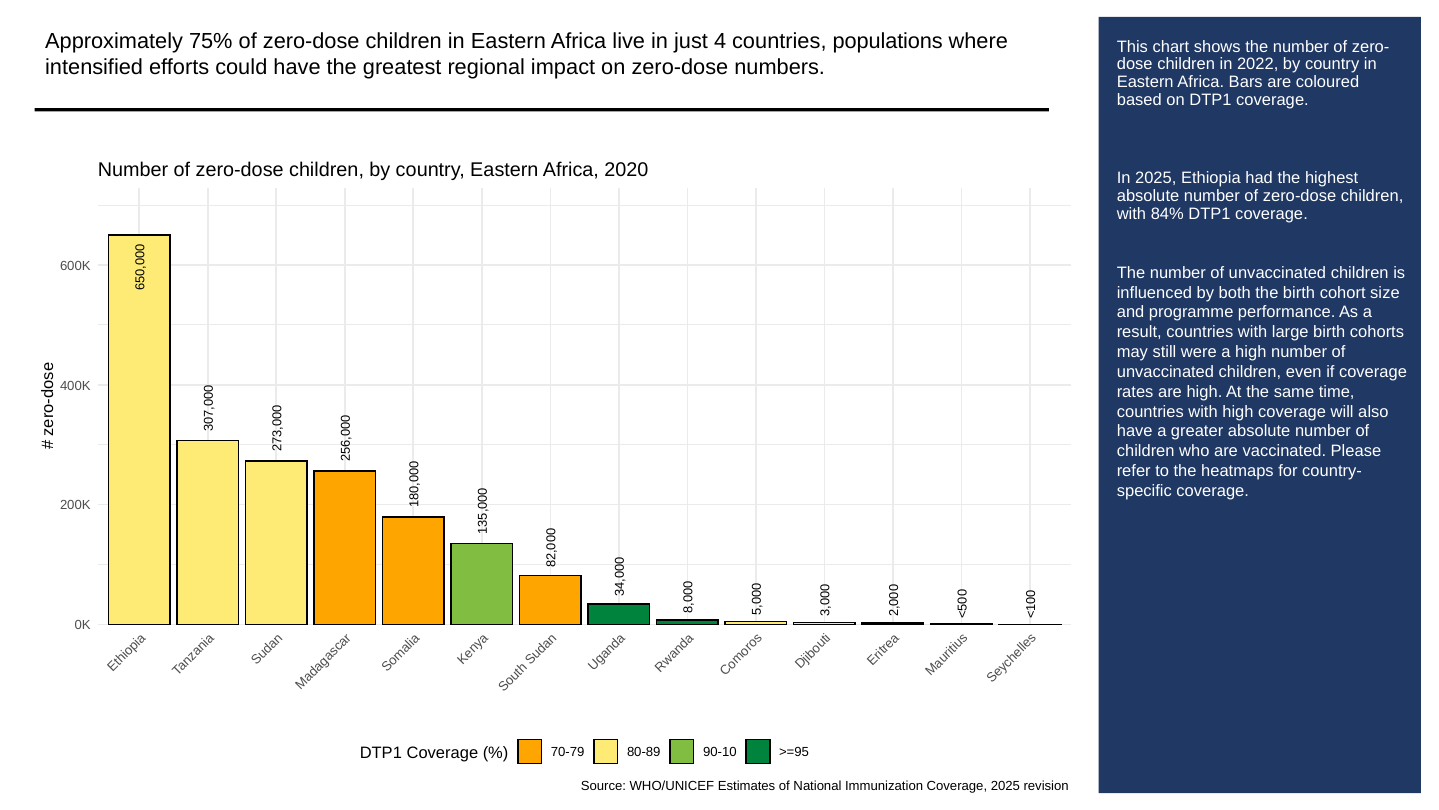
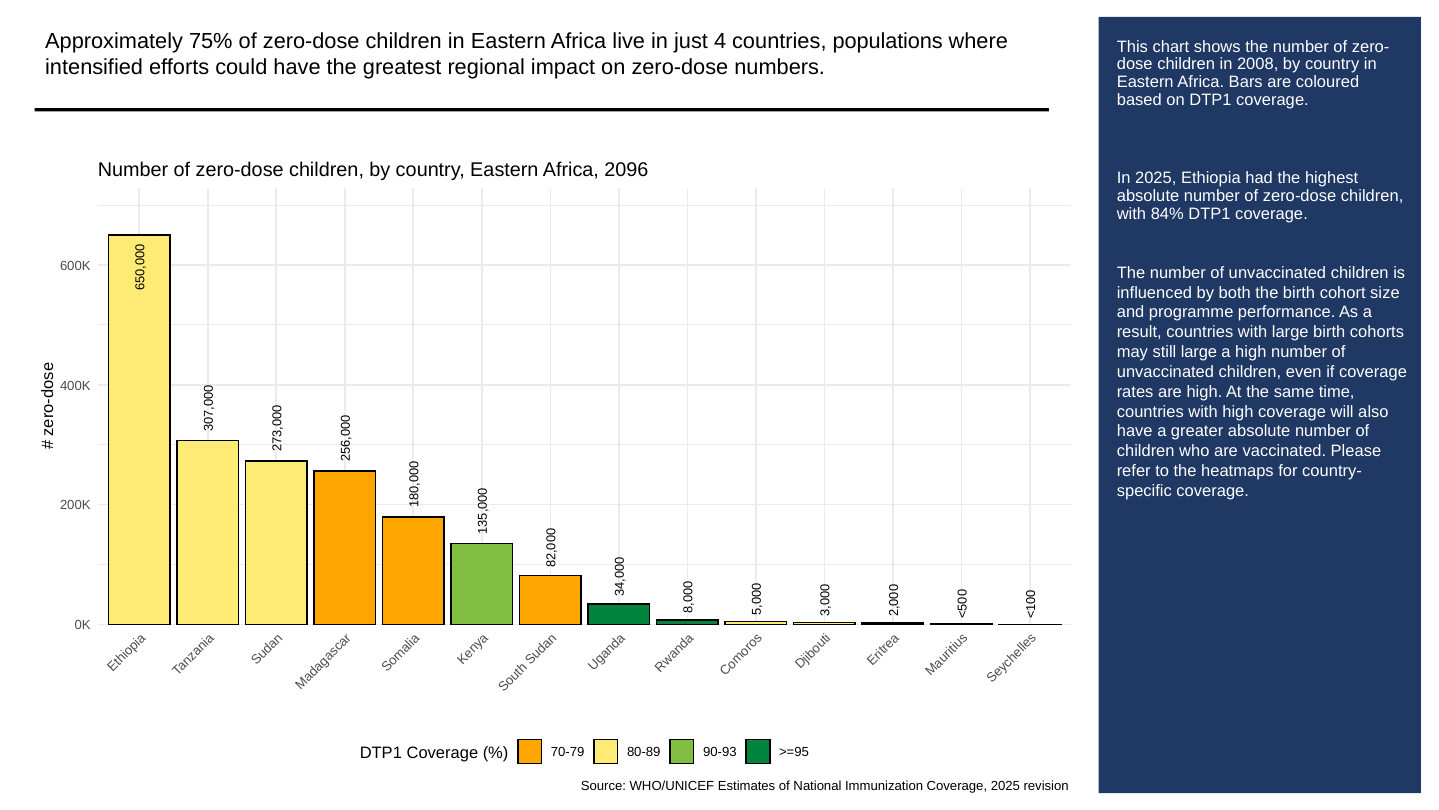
2022: 2022 -> 2008
2020: 2020 -> 2096
still were: were -> large
90-10: 90-10 -> 90-93
